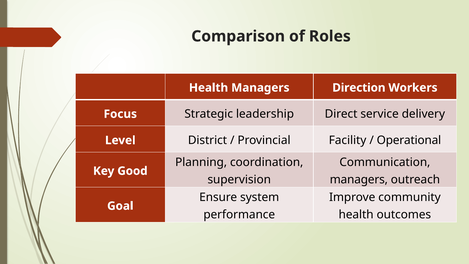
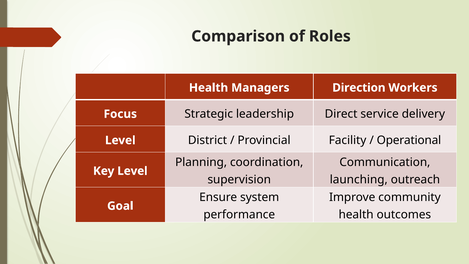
Key Good: Good -> Level
managers at (359, 179): managers -> launching
